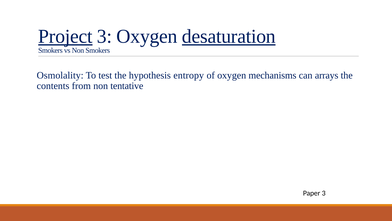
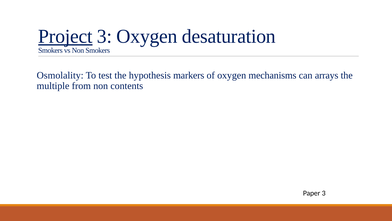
desaturation underline: present -> none
entropy: entropy -> markers
contents: contents -> multiple
tentative: tentative -> contents
